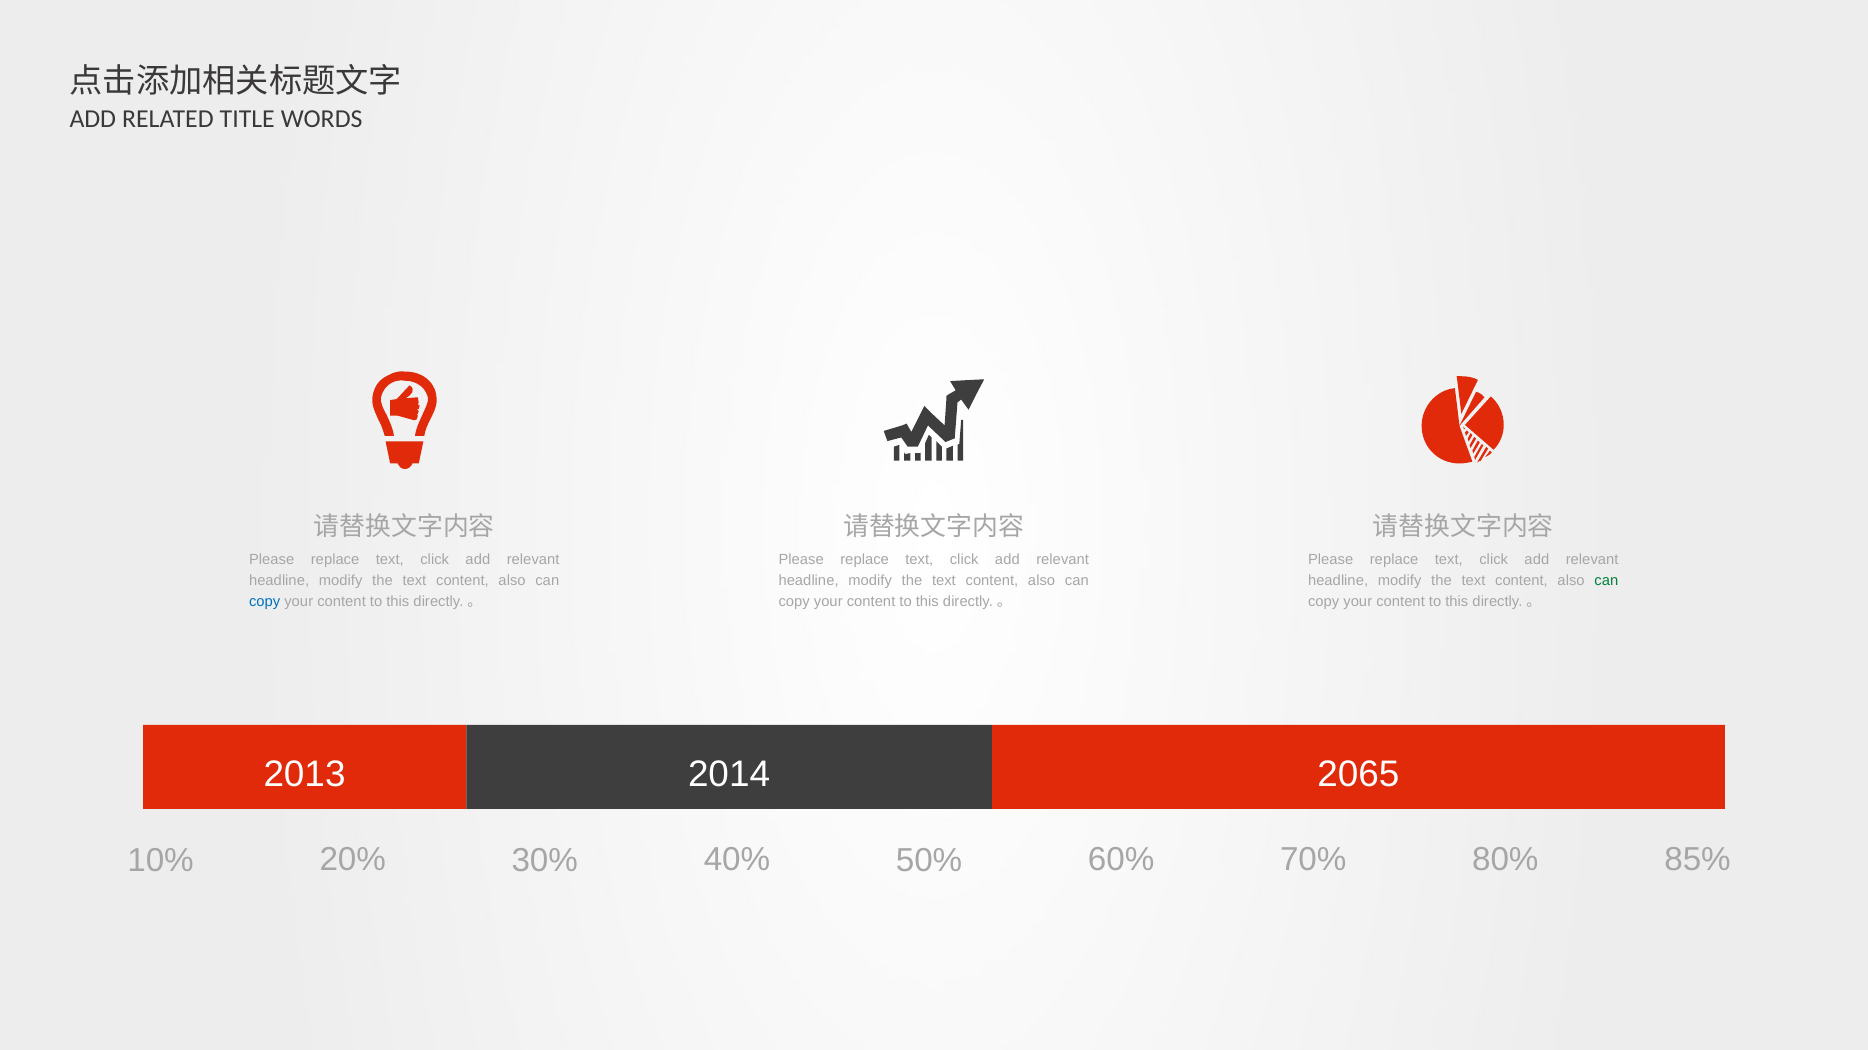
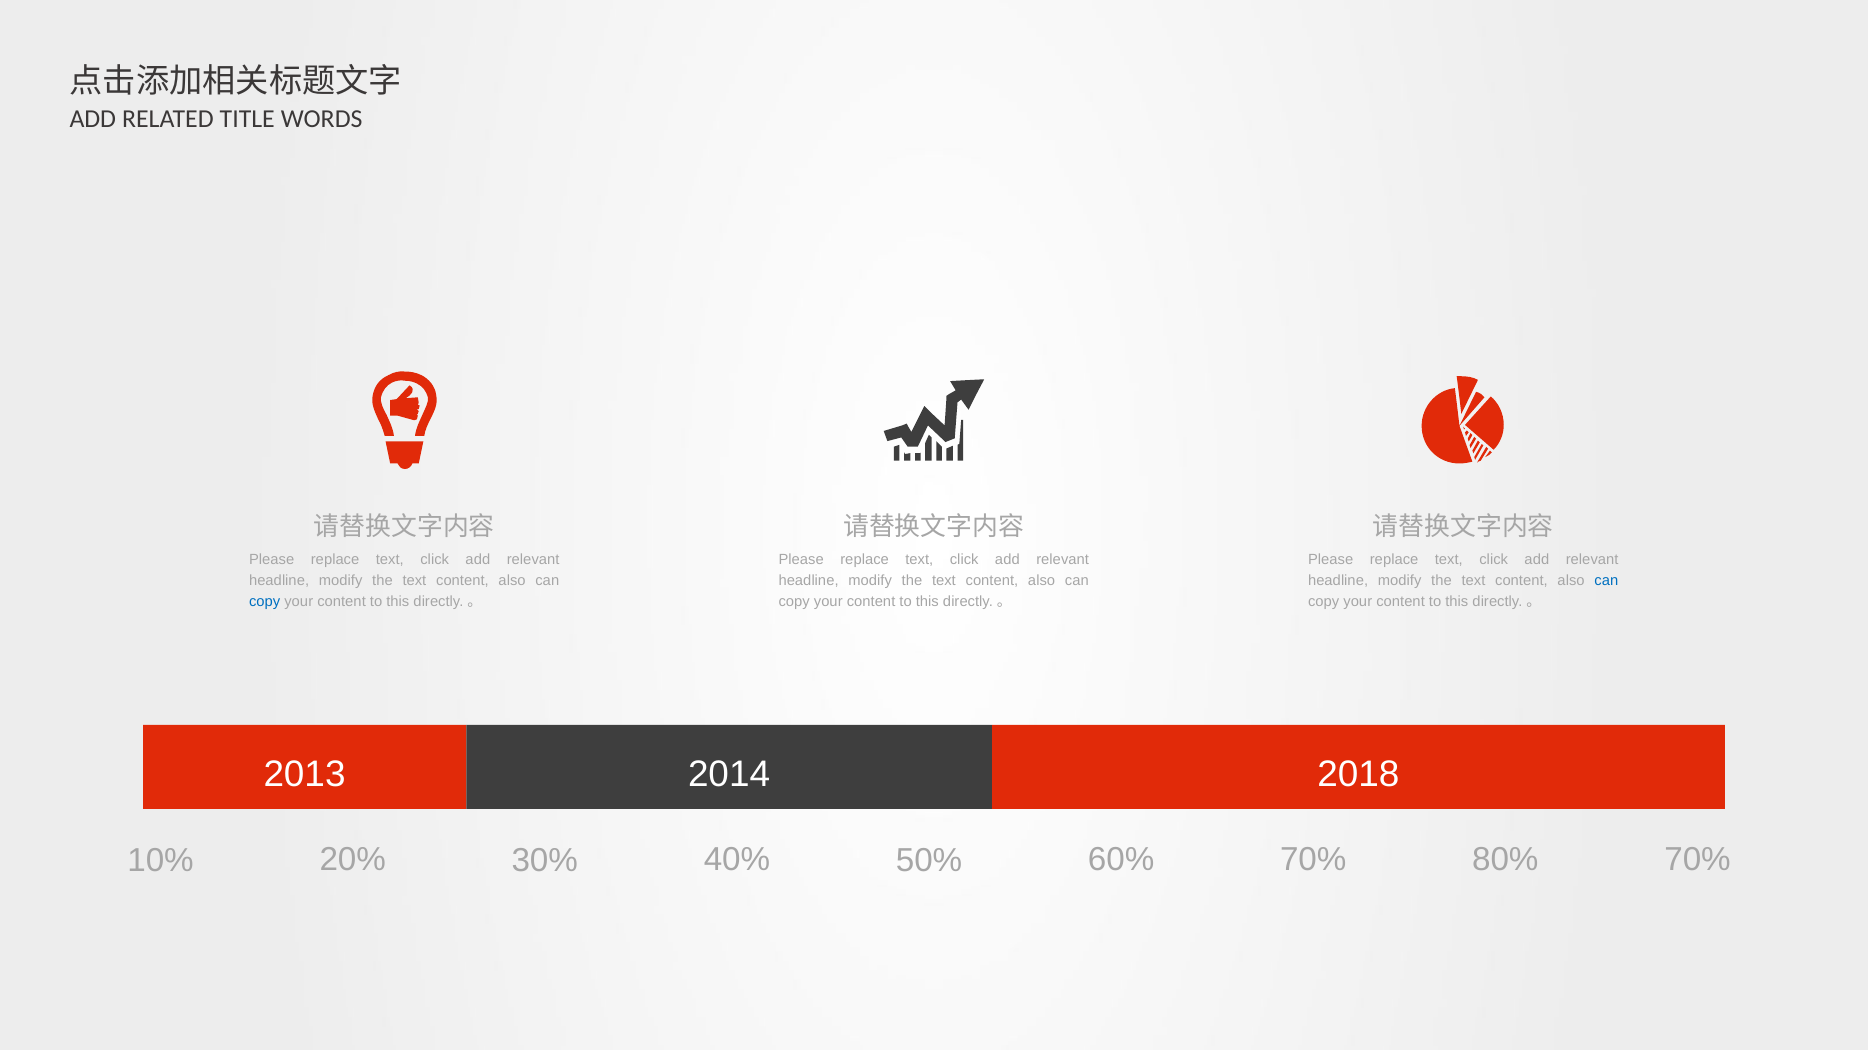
can at (1606, 581) colour: green -> blue
2065: 2065 -> 2018
80% 85%: 85% -> 70%
